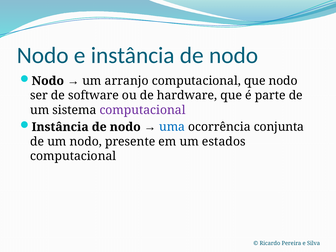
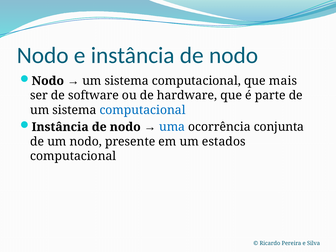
arranjo at (127, 81): arranjo -> sistema
que nodo: nodo -> mais
computacional at (143, 110) colour: purple -> blue
